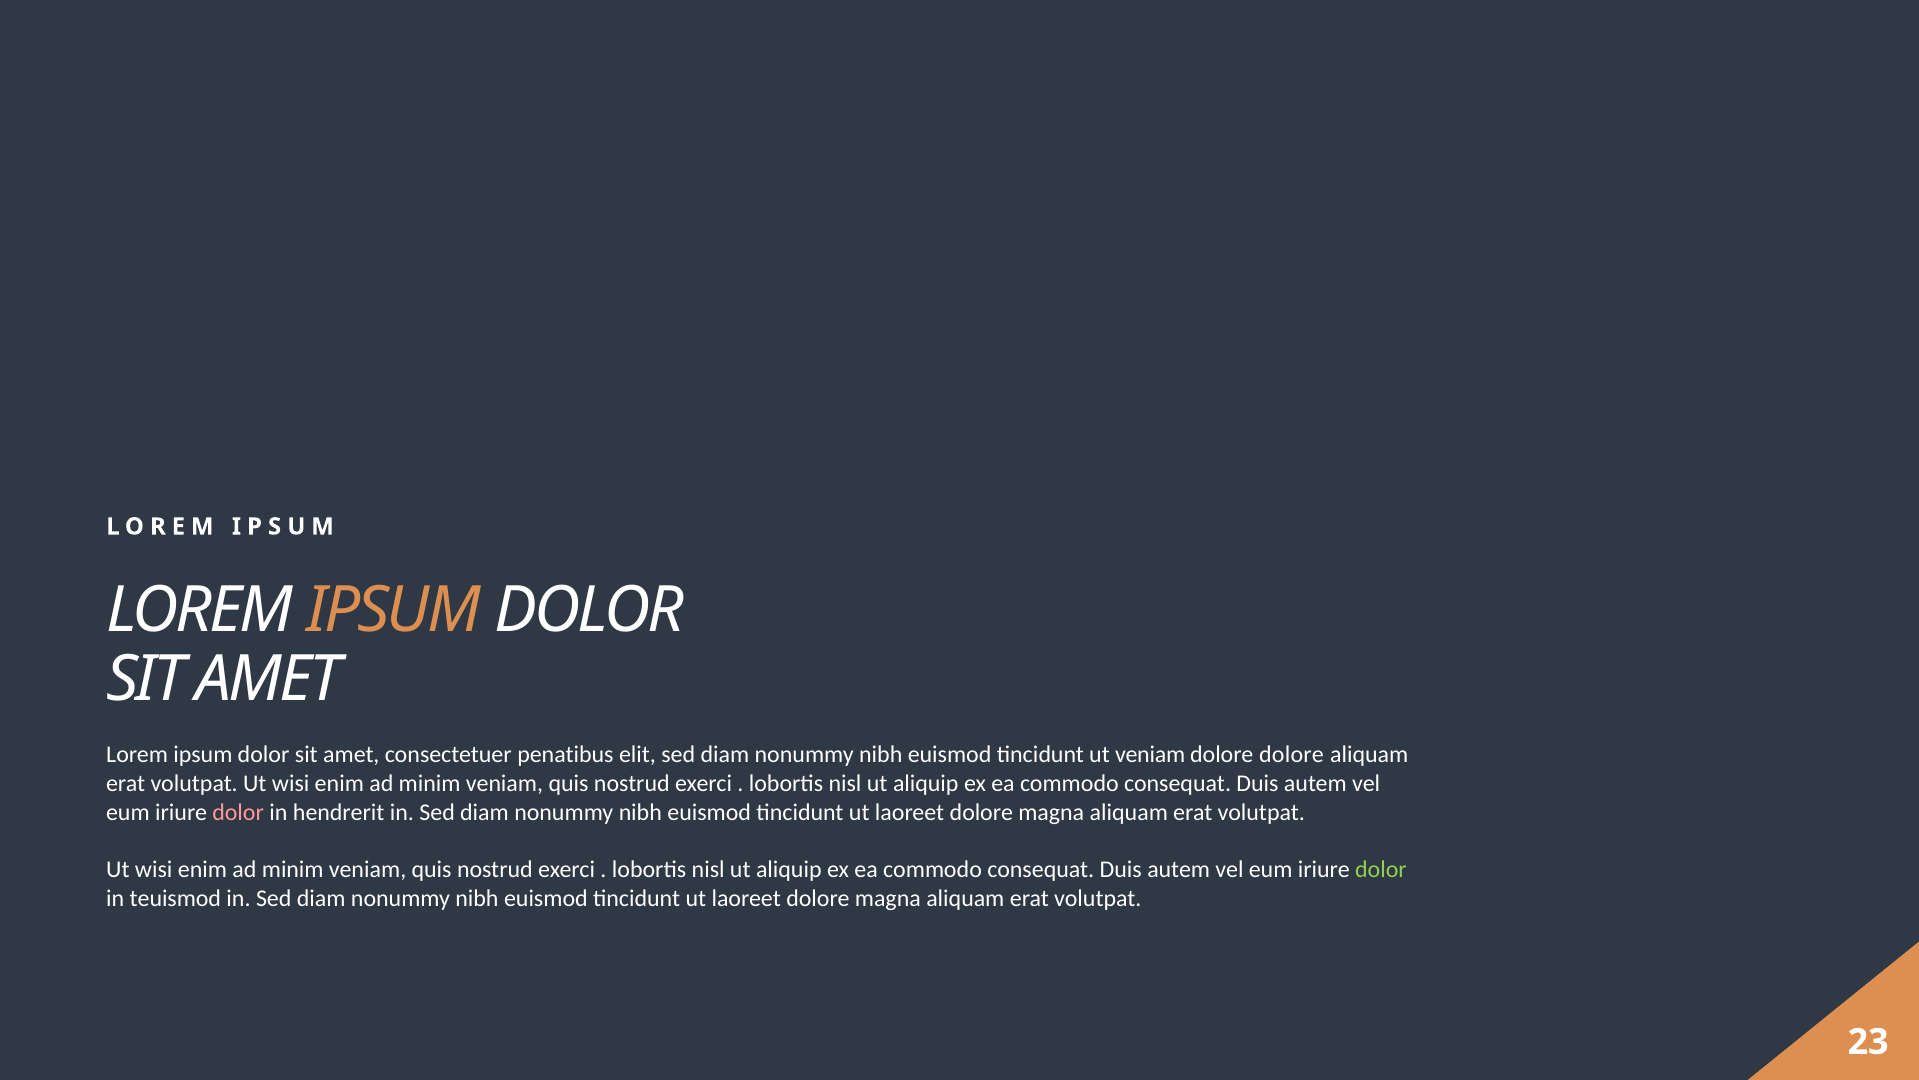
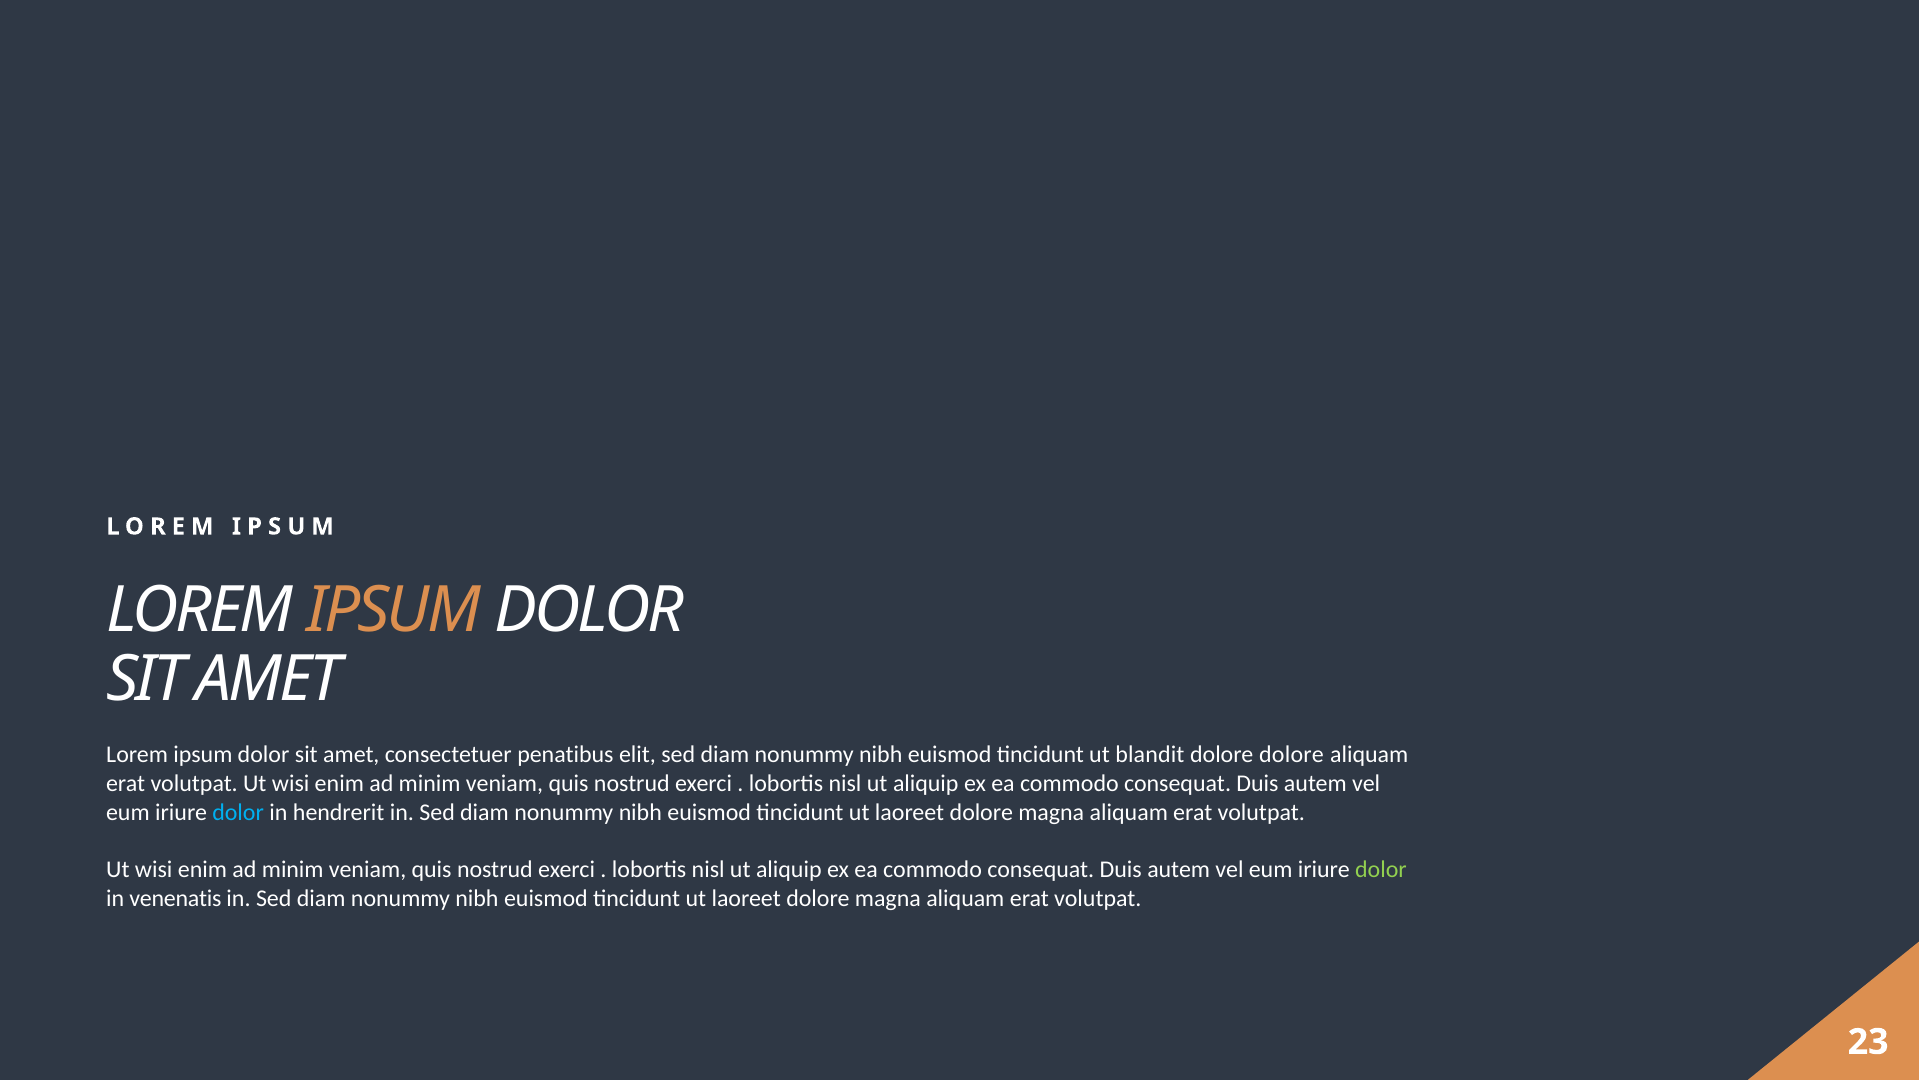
ut veniam: veniam -> blandit
dolor at (238, 812) colour: pink -> light blue
teuismod: teuismod -> venenatis
